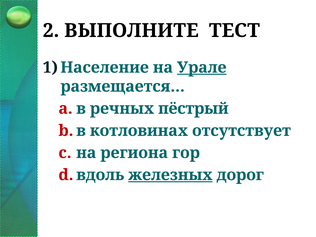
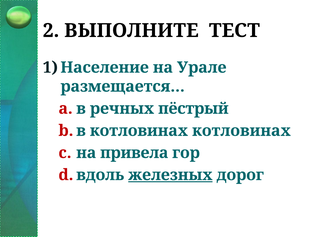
Урале underline: present -> none
котловинах отсутствует: отсутствует -> котловинах
региона: региона -> привела
